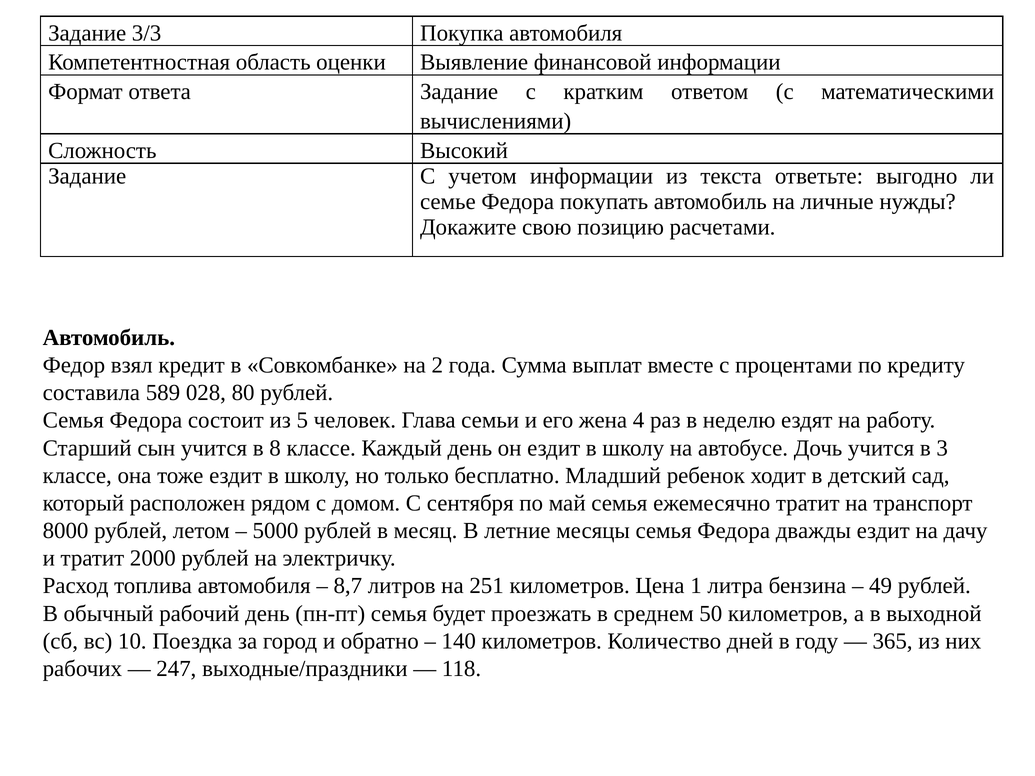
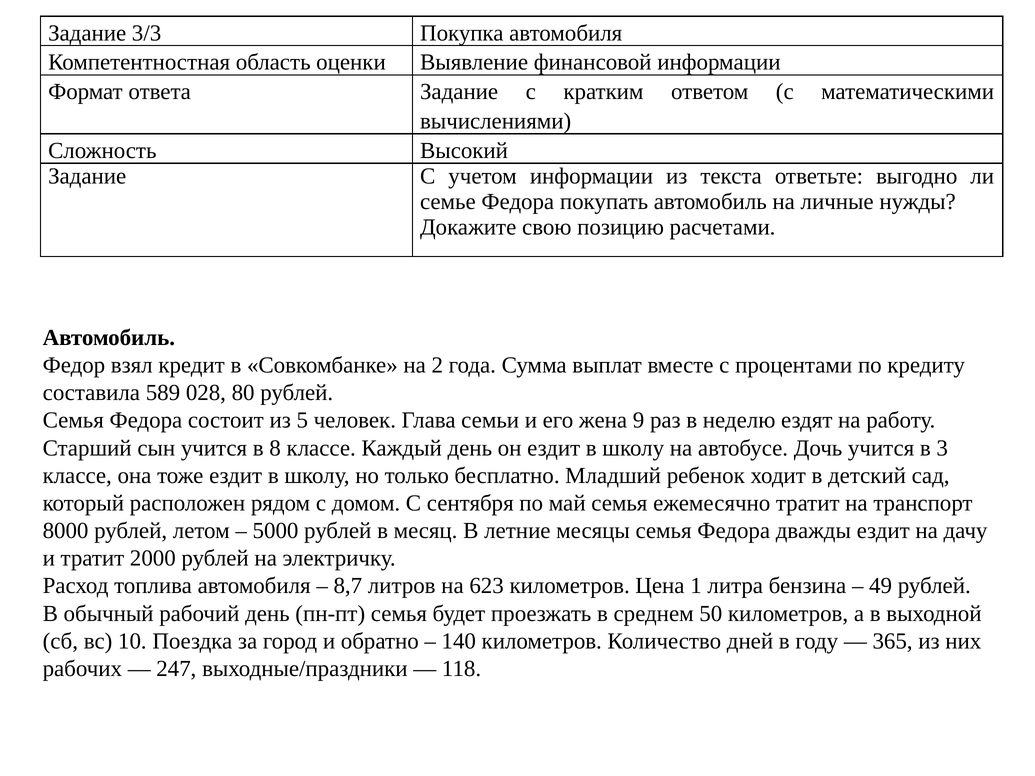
4: 4 -> 9
251: 251 -> 623
